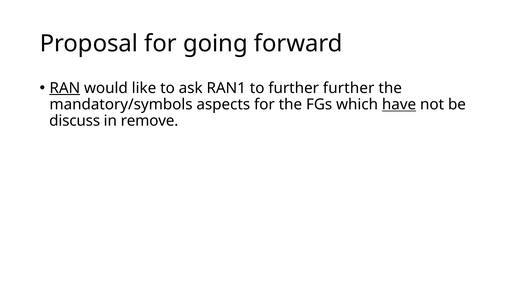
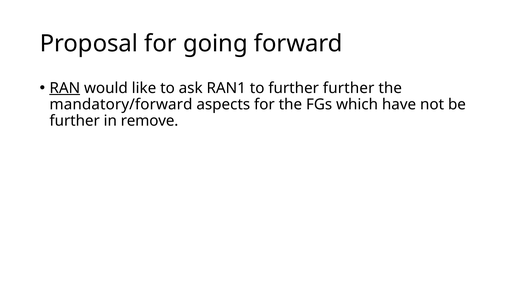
mandatory/symbols: mandatory/symbols -> mandatory/forward
have underline: present -> none
discuss at (75, 121): discuss -> further
